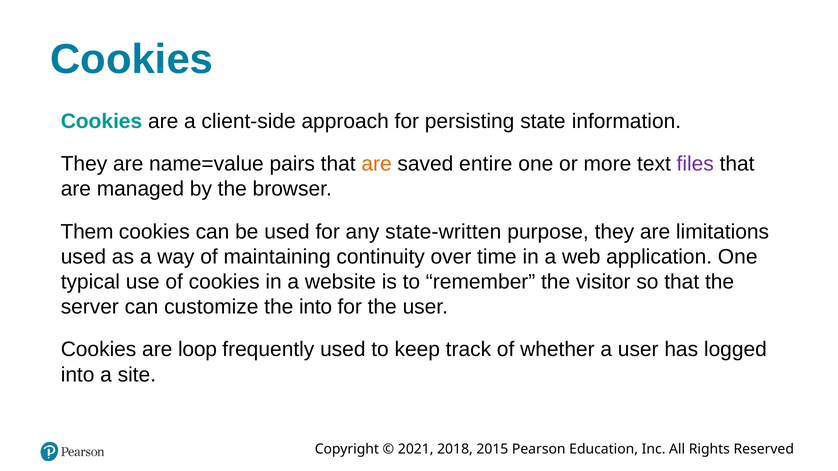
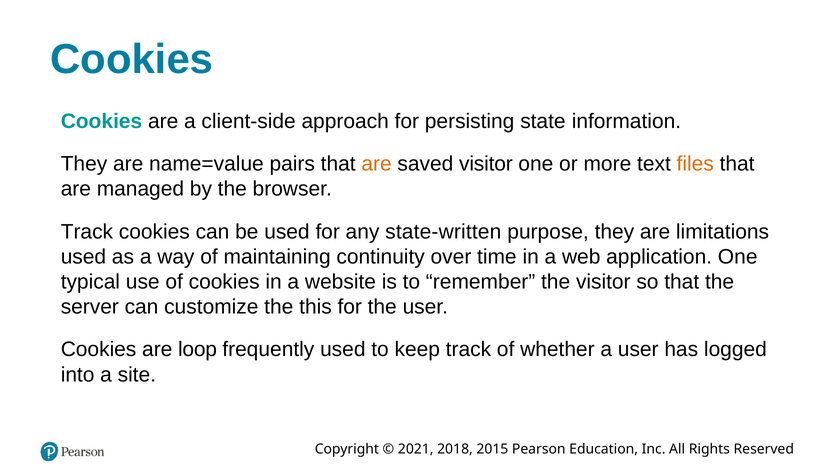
saved entire: entire -> visitor
files colour: purple -> orange
Them at (87, 232): Them -> Track
the into: into -> this
